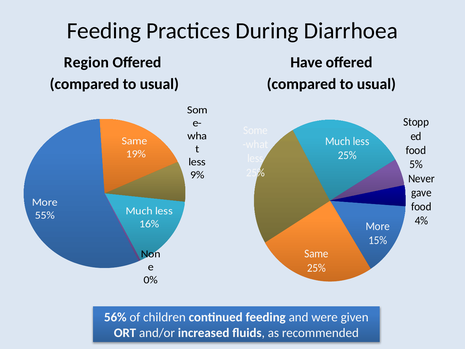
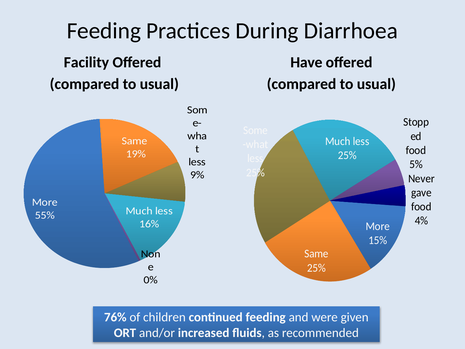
Region: Region -> Facility
56%: 56% -> 76%
